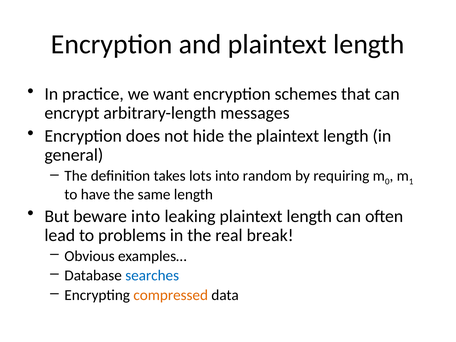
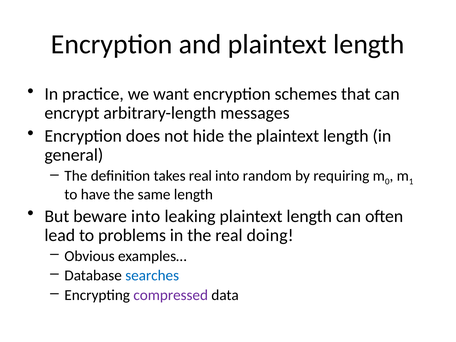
takes lots: lots -> real
break: break -> doing
compressed colour: orange -> purple
